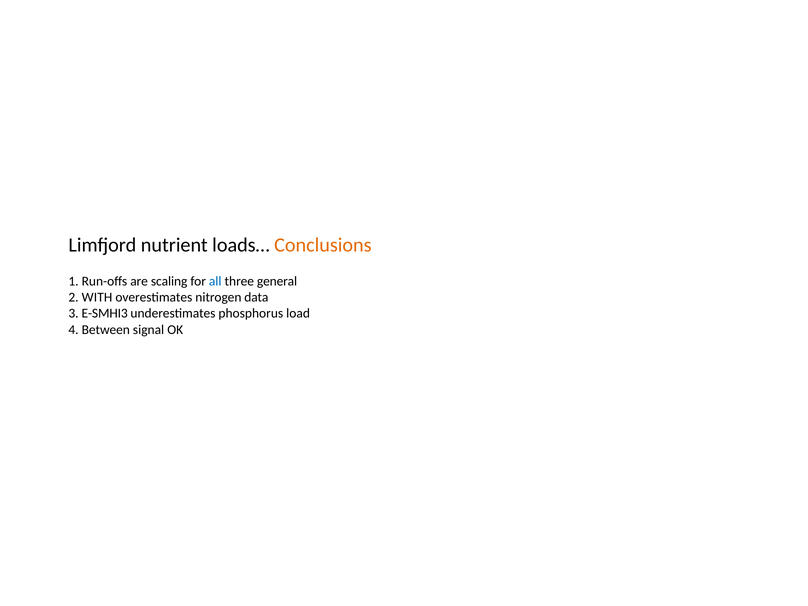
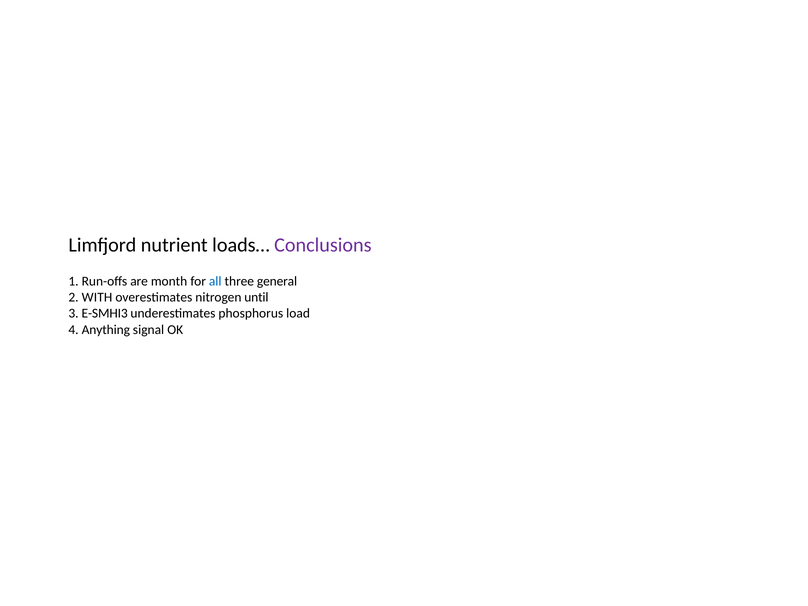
Conclusions colour: orange -> purple
scaling: scaling -> month
data: data -> until
Between: Between -> Anything
